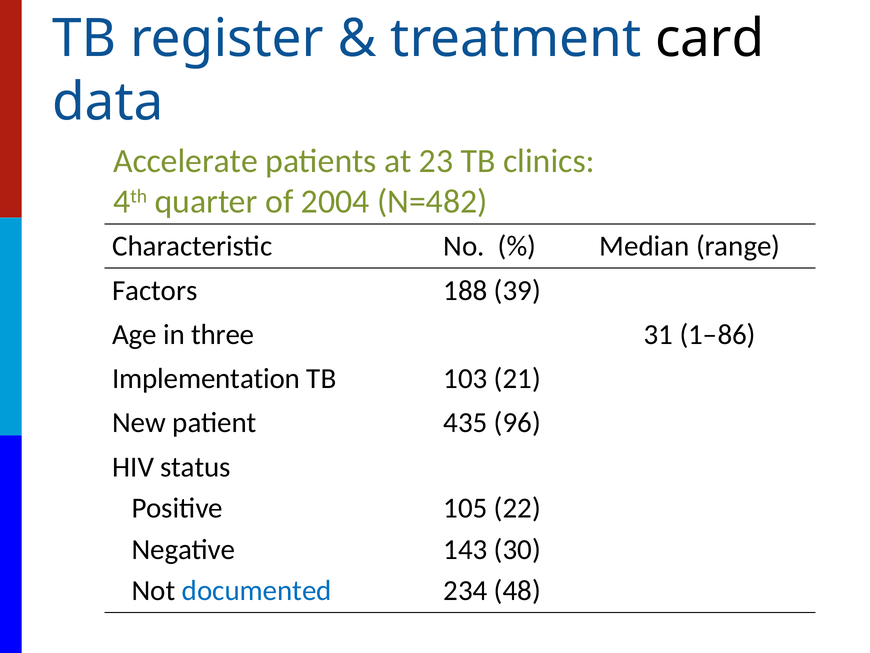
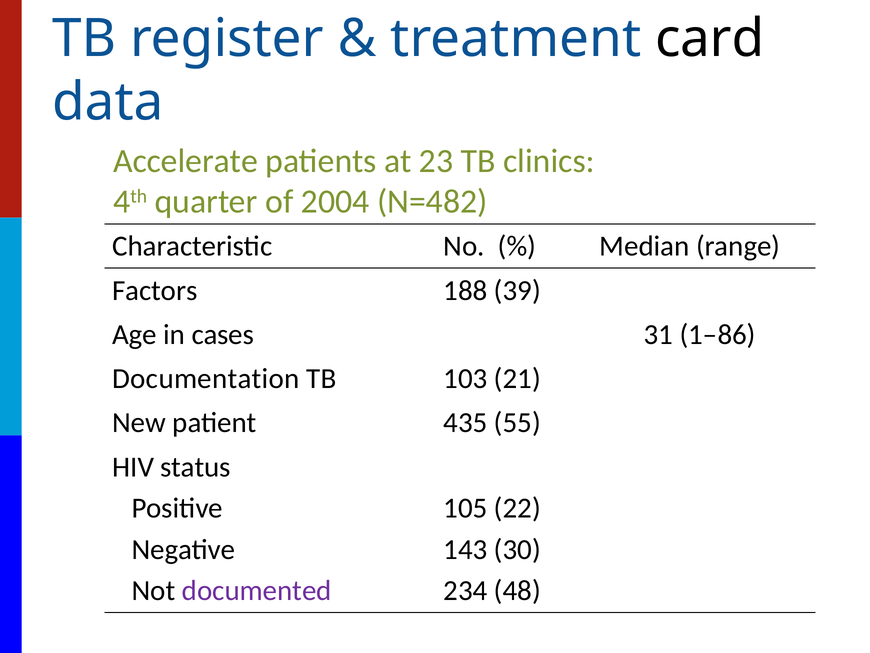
three: three -> cases
Implementation: Implementation -> Documentation
96: 96 -> 55
documented colour: blue -> purple
